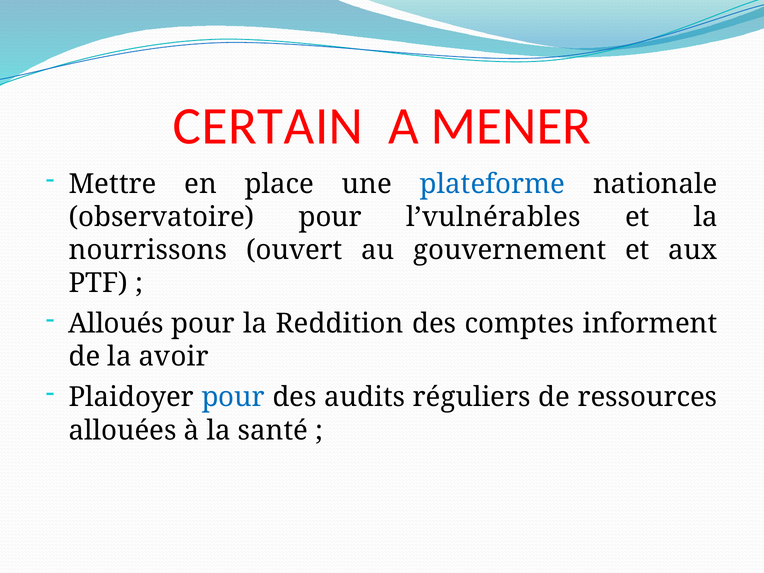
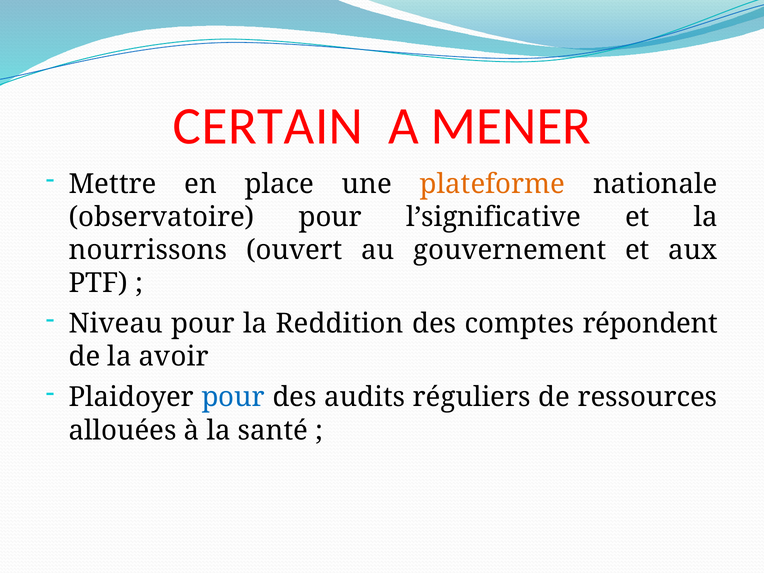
plateforme colour: blue -> orange
l’vulnérables: l’vulnérables -> l’significative
Alloués: Alloués -> Niveau
informent: informent -> répondent
